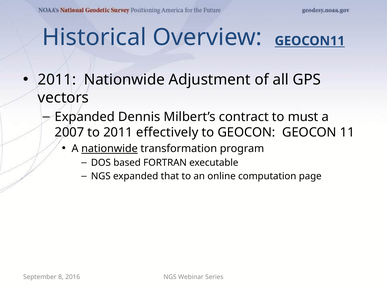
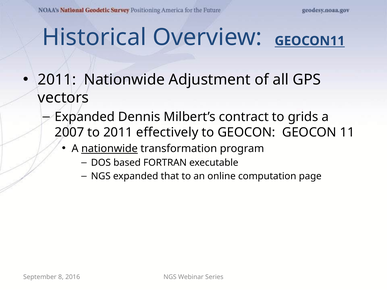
must: must -> grids
